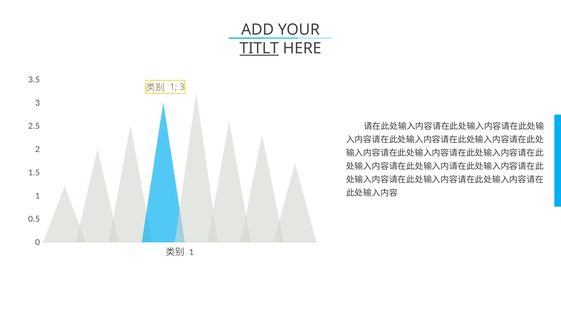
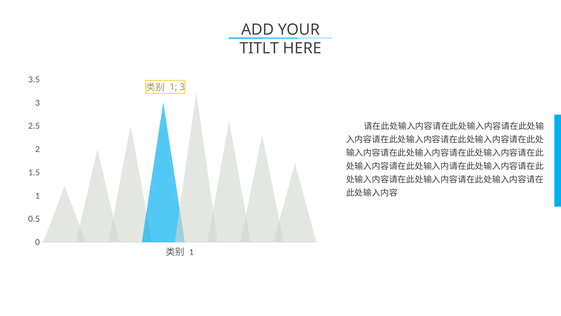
TITLT underline: present -> none
